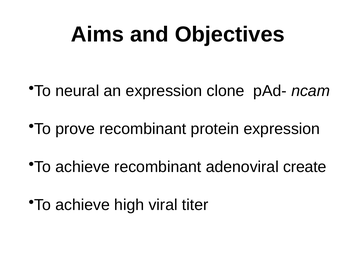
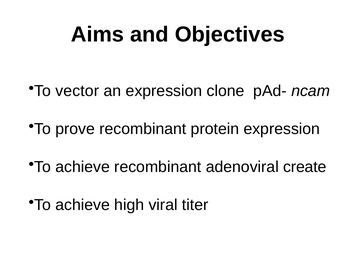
neural: neural -> vector
